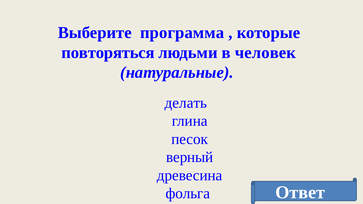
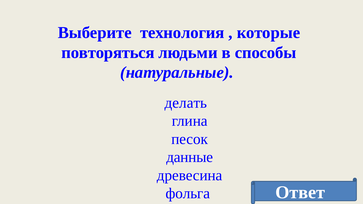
программа: программа -> технология
человек: человек -> способы
верный: верный -> данные
